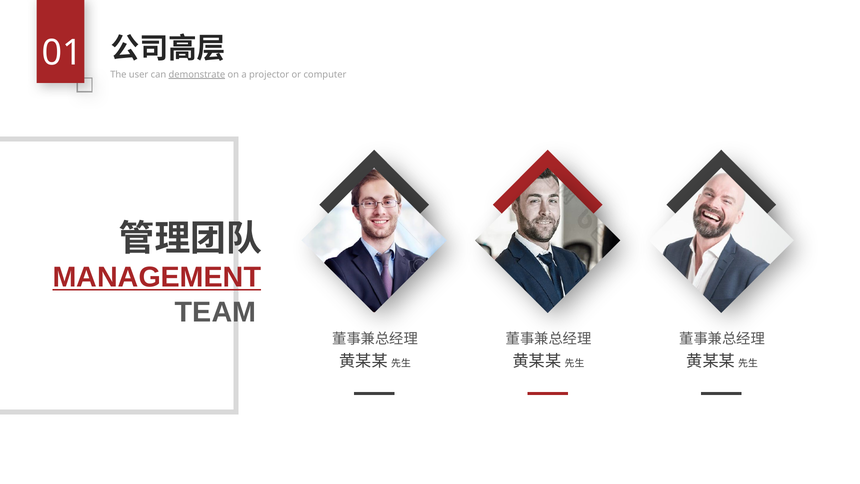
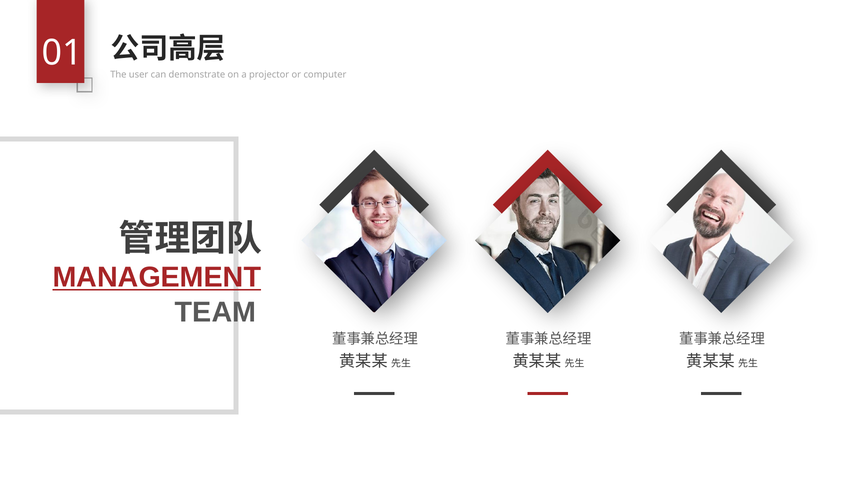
demonstrate underline: present -> none
